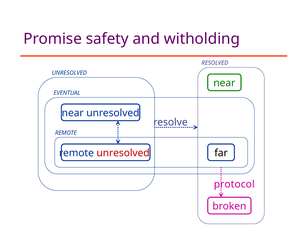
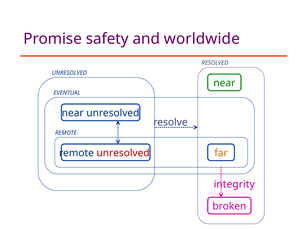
witholding: witholding -> worldwide
far colour: black -> orange
protocol: protocol -> integrity
